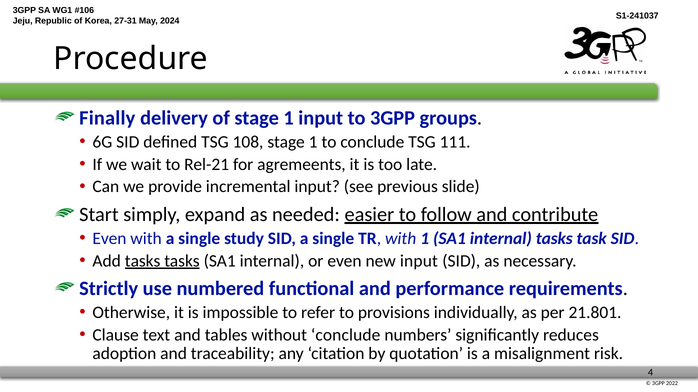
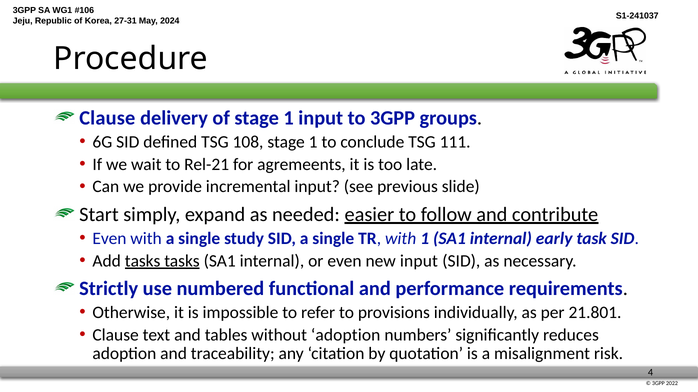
Finally at (107, 118): Finally -> Clause
internal tasks: tasks -> early
without conclude: conclude -> adoption
